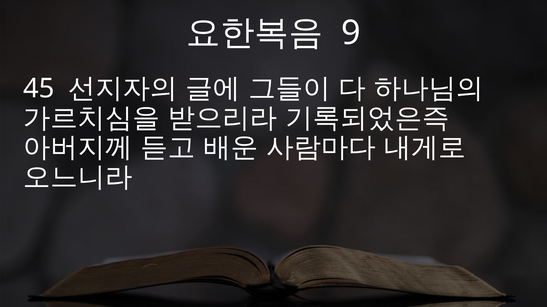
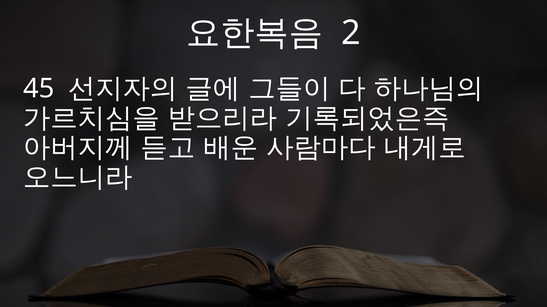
9: 9 -> 2
